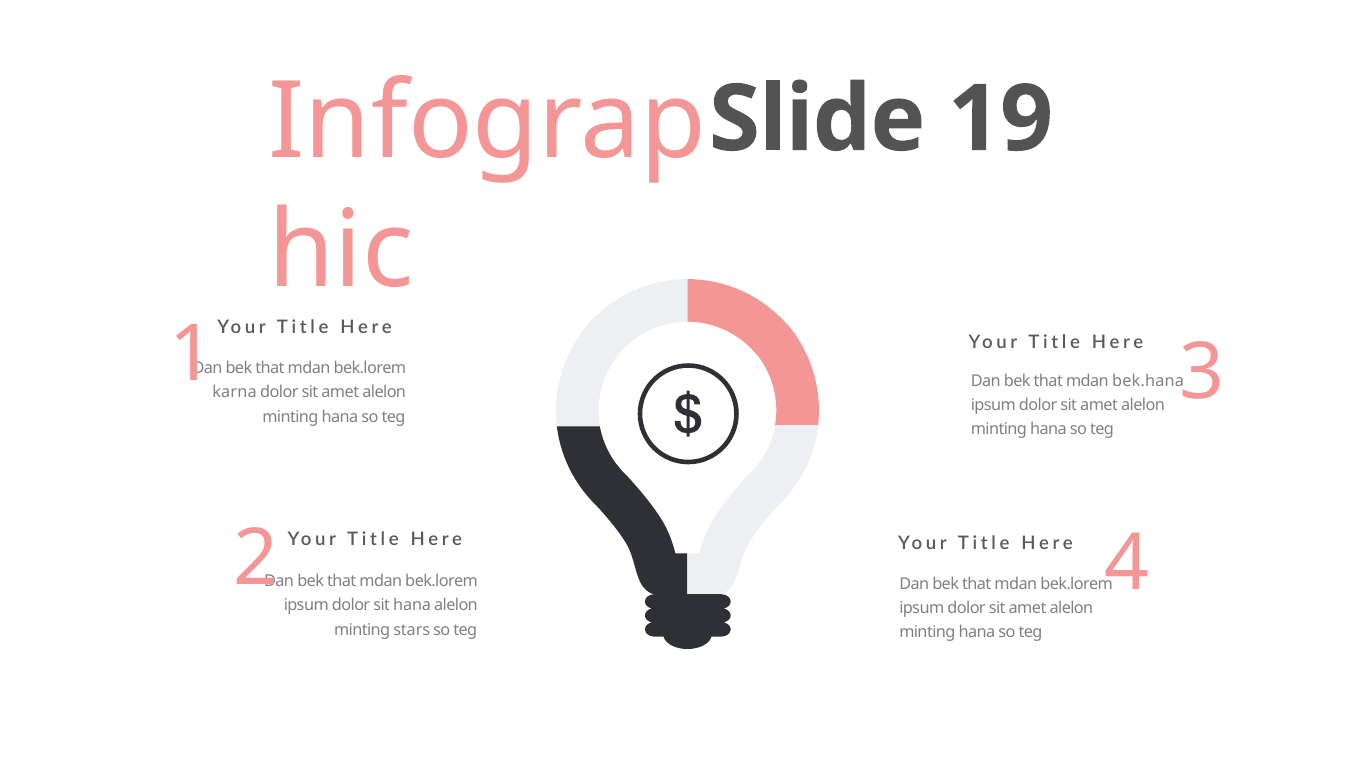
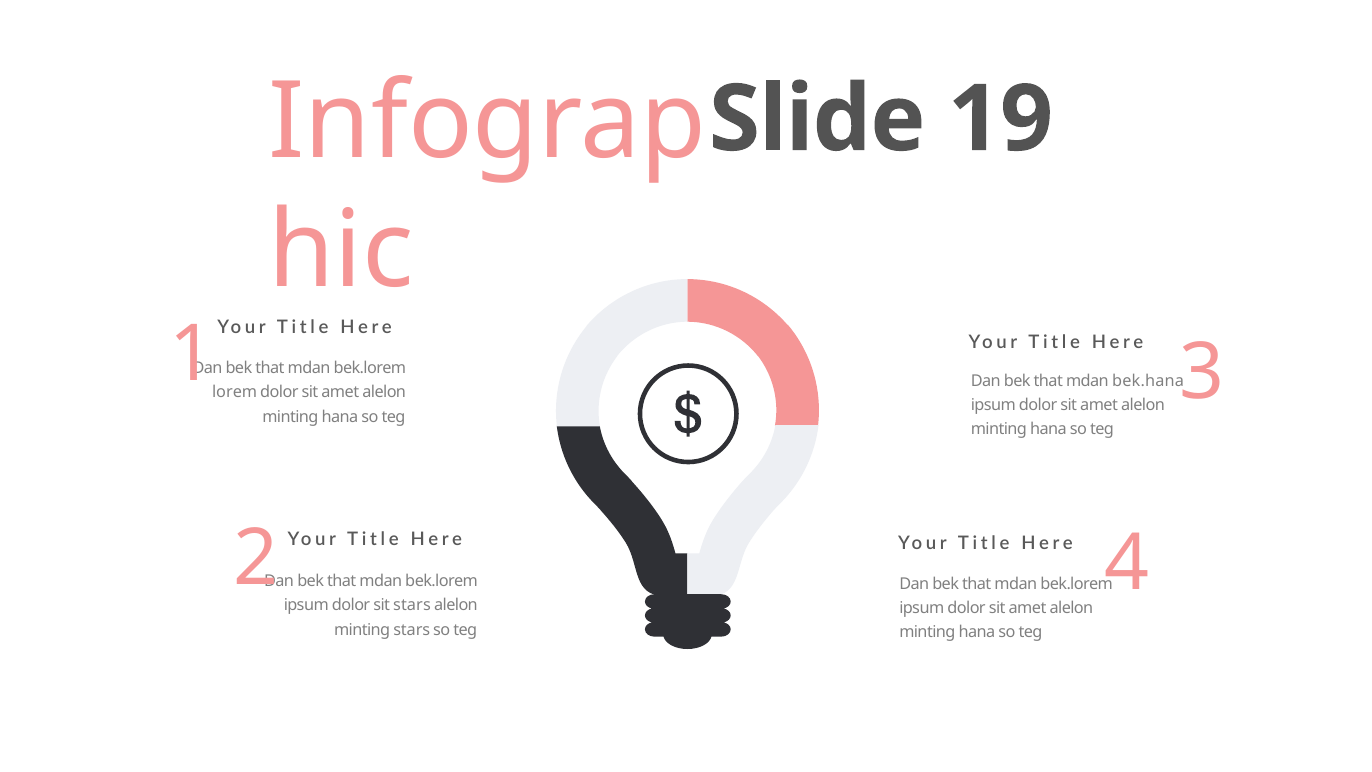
karna: karna -> lorem
sit hana: hana -> stars
